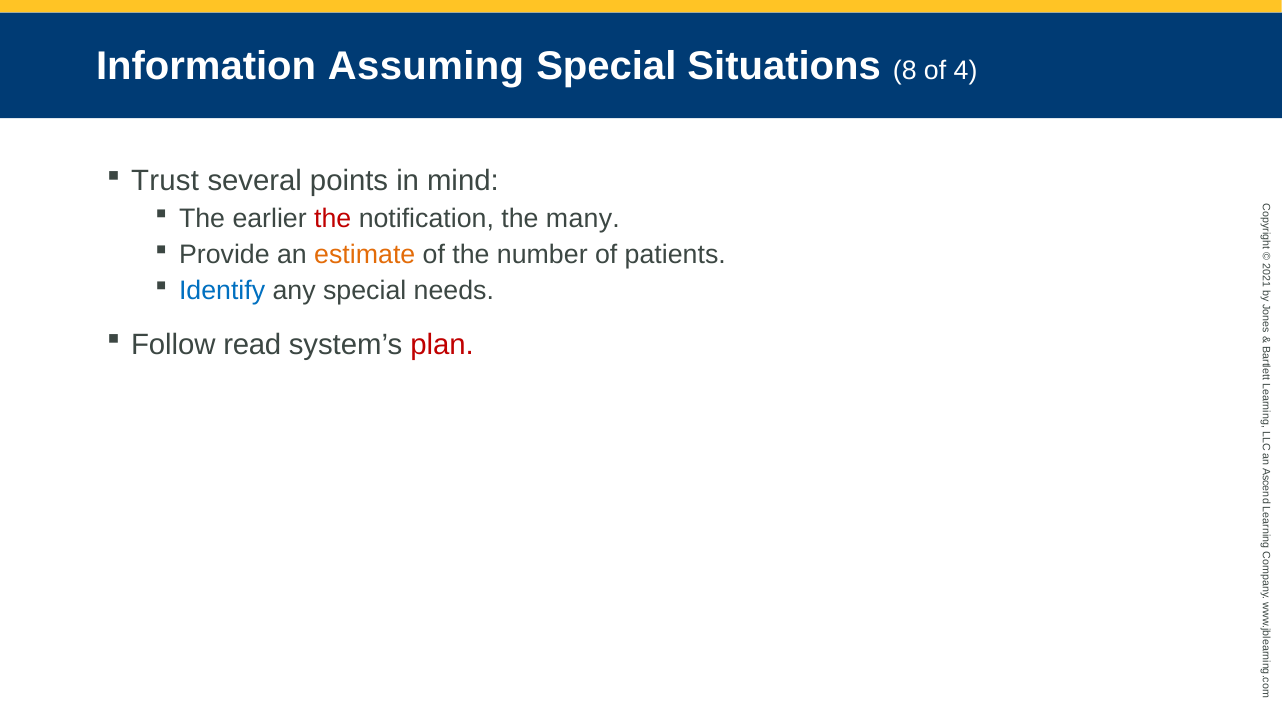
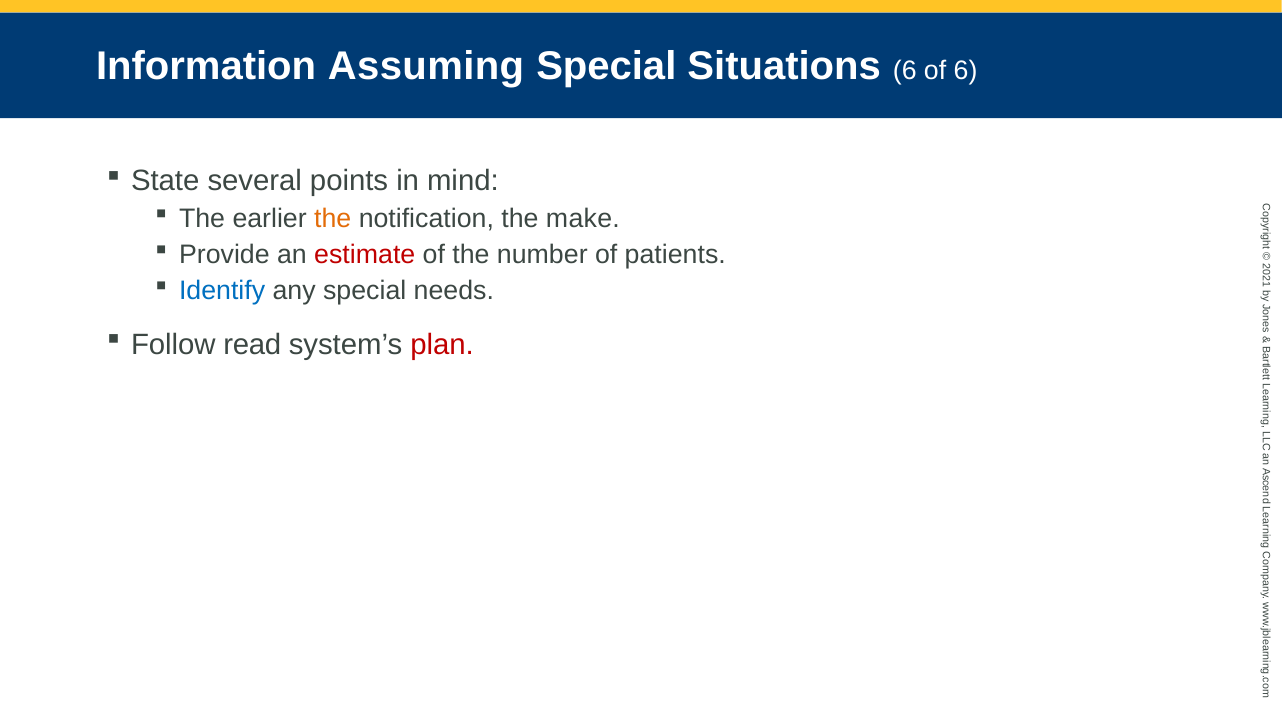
Situations 8: 8 -> 6
of 4: 4 -> 6
Trust: Trust -> State
the at (333, 219) colour: red -> orange
many: many -> make
estimate colour: orange -> red
